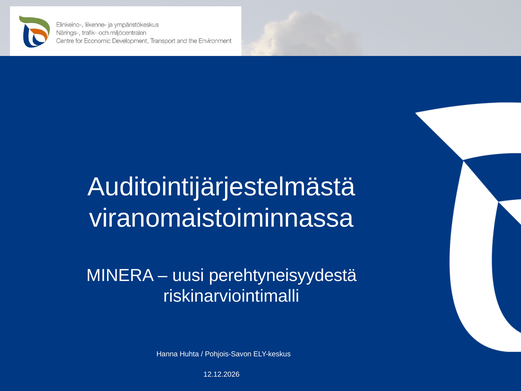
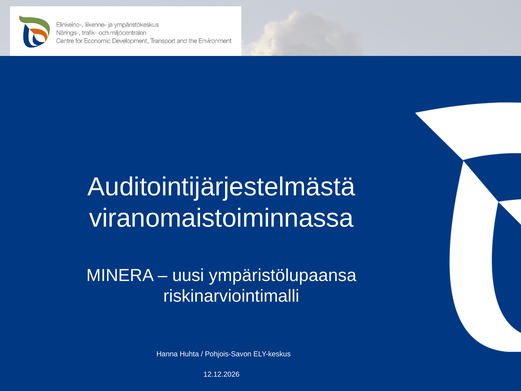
perehtyneisyydestä: perehtyneisyydestä -> ympäristölupaansa
